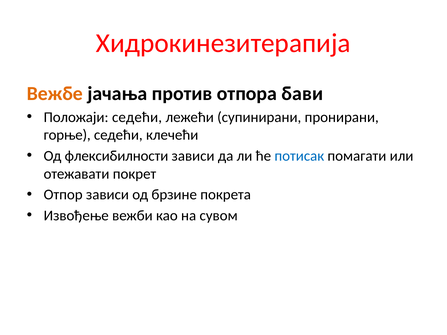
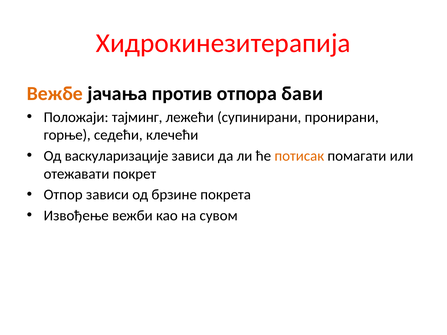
Положаји седећи: седећи -> тајминг
флексибилности: флексибилности -> васкуларизације
потисак colour: blue -> orange
